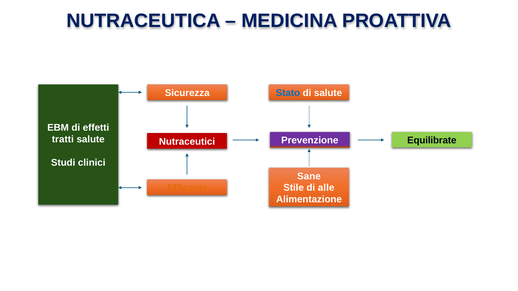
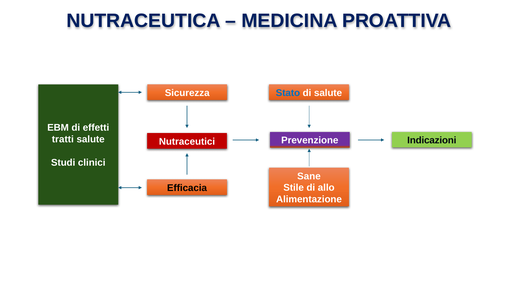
Equilibrate: Equilibrate -> Indicazioni
alle: alle -> allo
Efficacia colour: orange -> black
